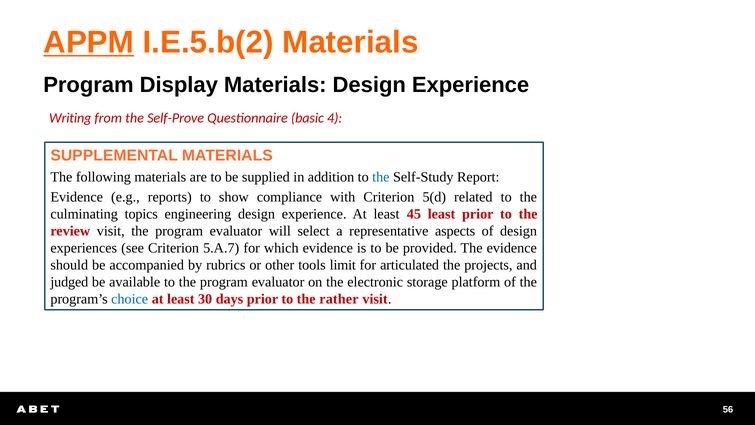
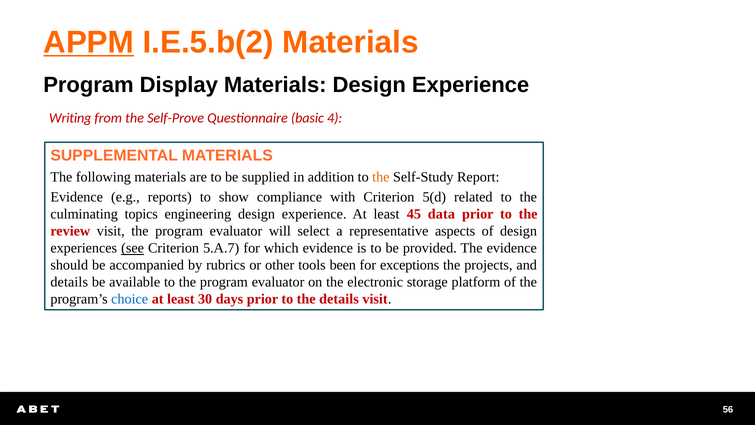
the at (381, 177) colour: blue -> orange
45 least: least -> data
see underline: none -> present
limit: limit -> been
articulated: articulated -> exceptions
judged at (69, 282): judged -> details
the rather: rather -> details
